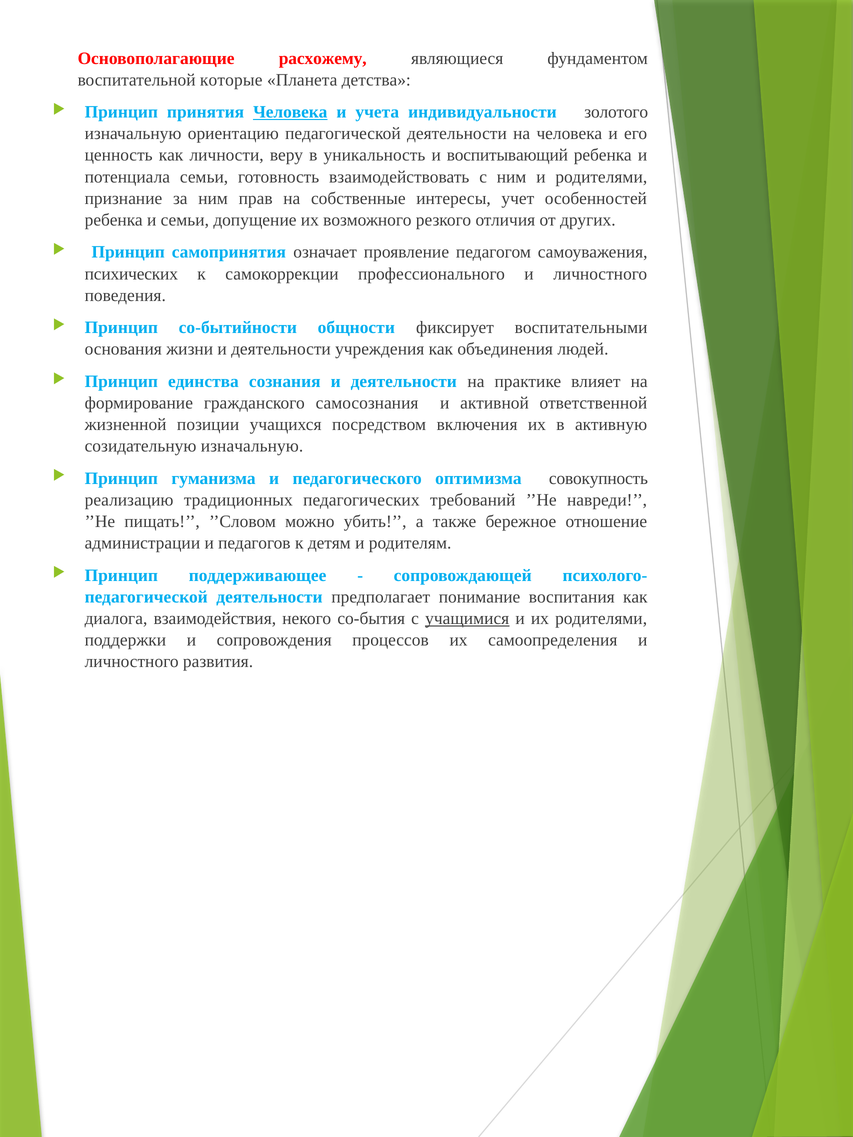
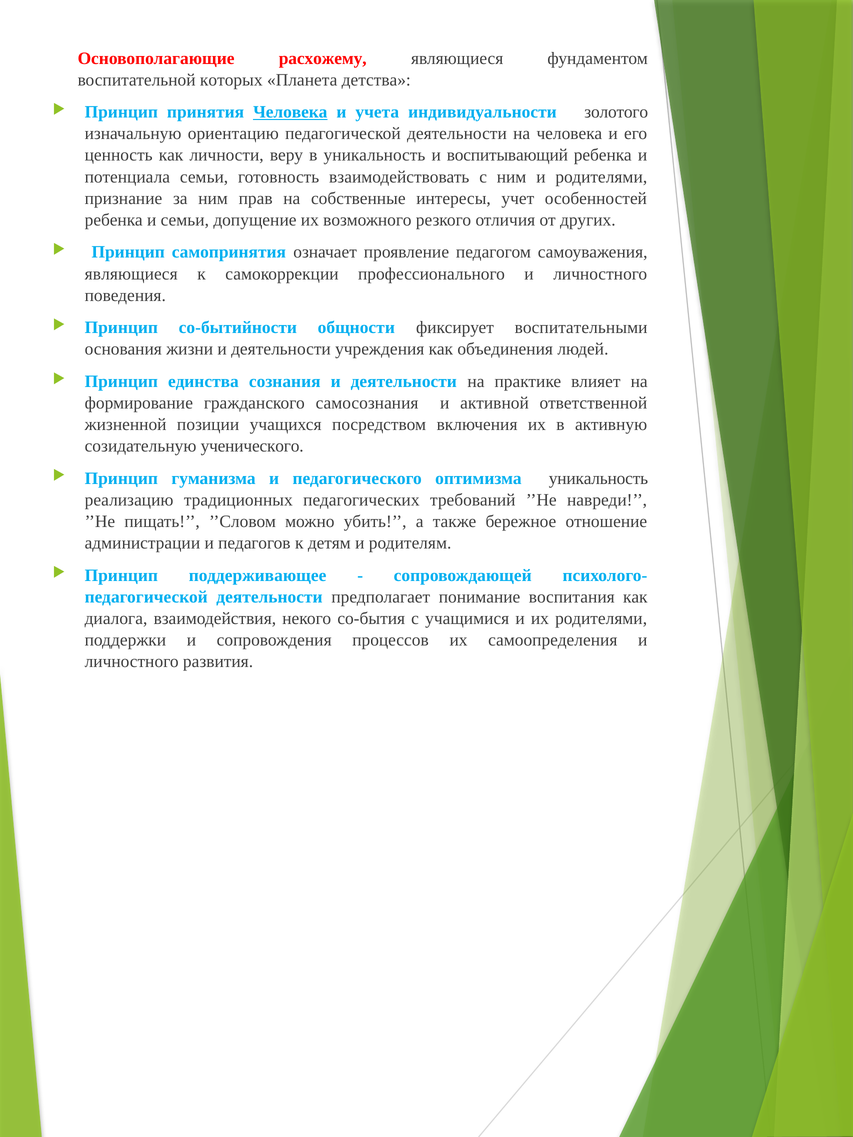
которые: которые -> которых
психических at (131, 274): психических -> являющиеся
созидательную изначальную: изначальную -> ученического
оптимизма совокупность: совокупность -> уникальность
учащимися underline: present -> none
